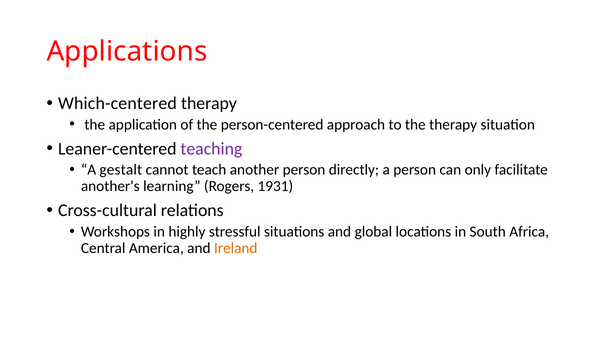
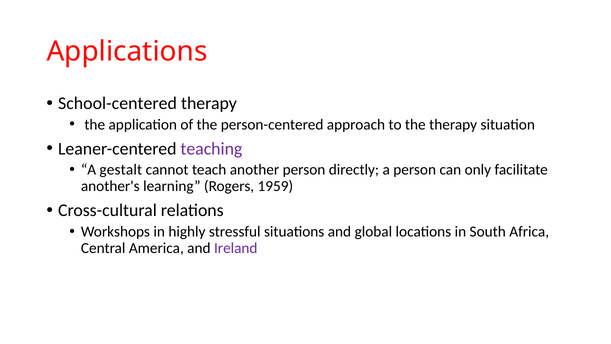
Which-centered: Which-centered -> School-centered
1931: 1931 -> 1959
Ireland colour: orange -> purple
